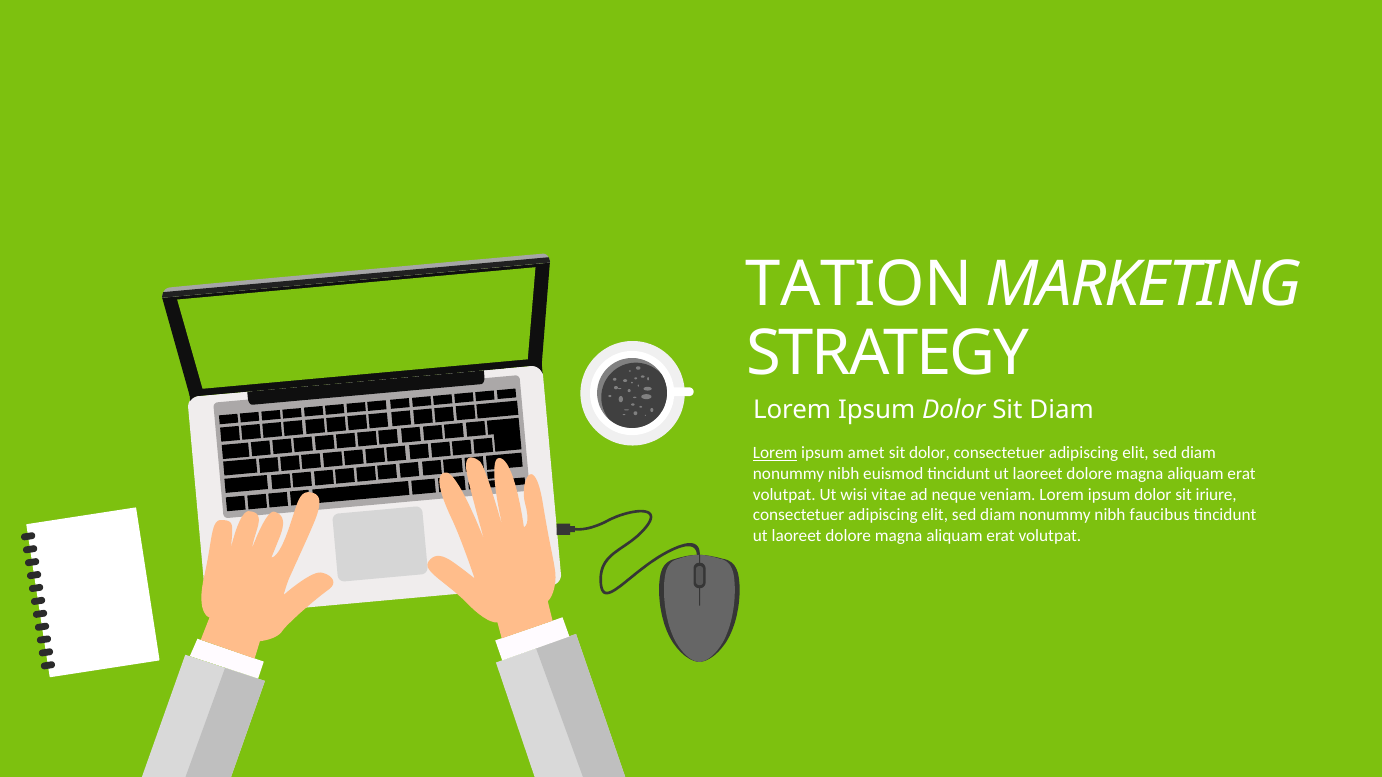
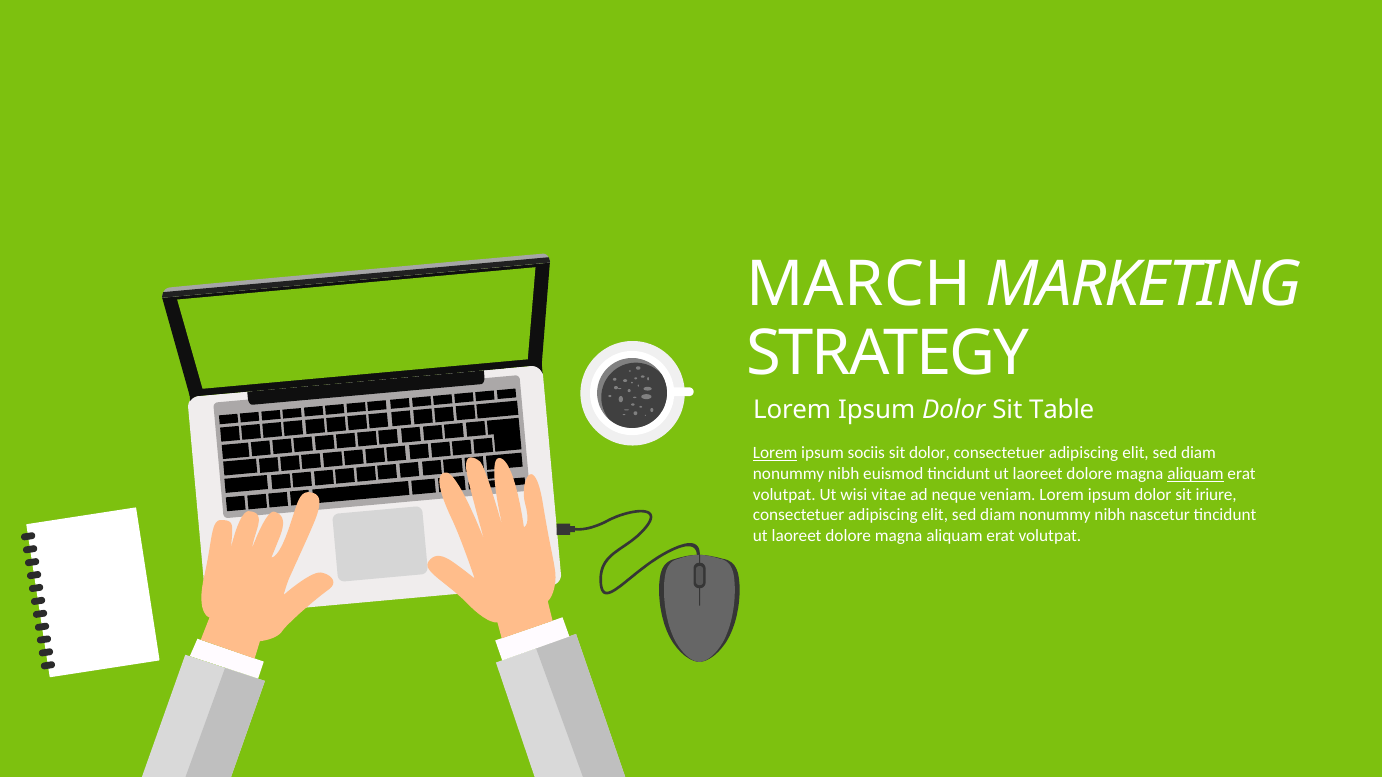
TATION: TATION -> MARCH
Sit Diam: Diam -> Table
amet: amet -> sociis
aliquam at (1196, 474) underline: none -> present
faucibus: faucibus -> nascetur
